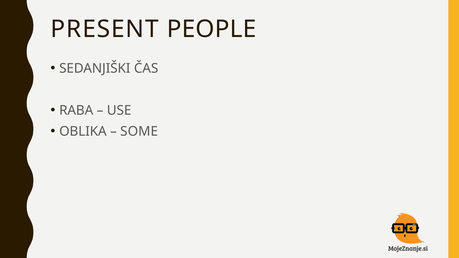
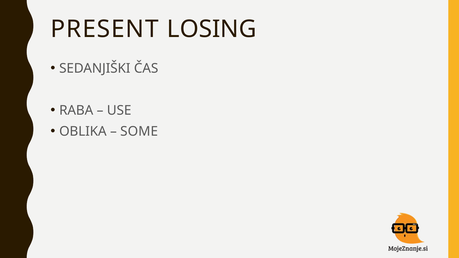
PEOPLE: PEOPLE -> LOSING
